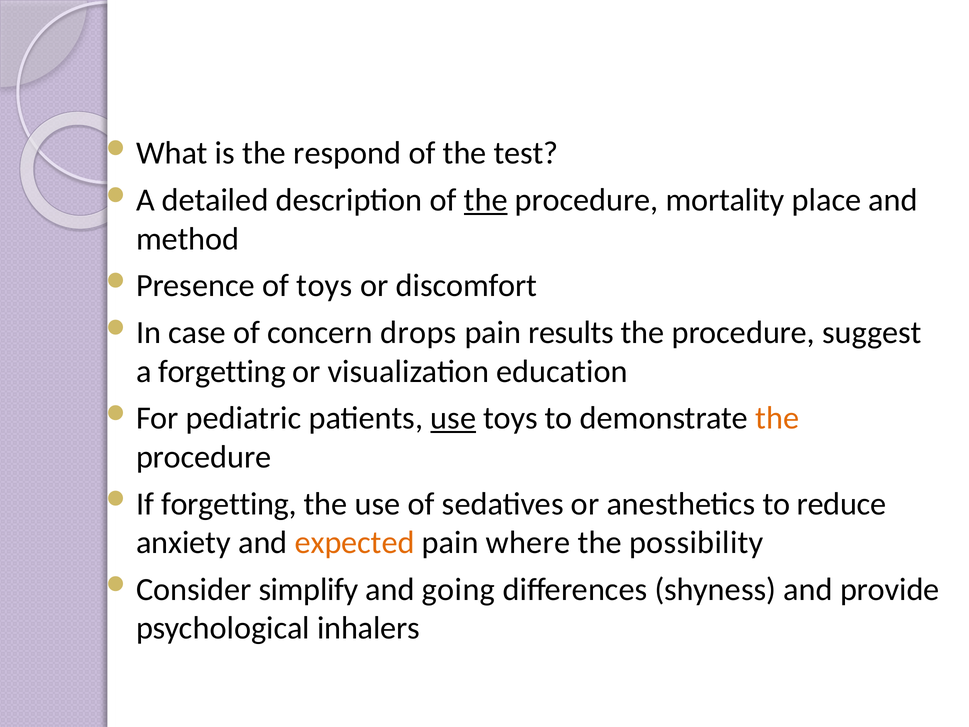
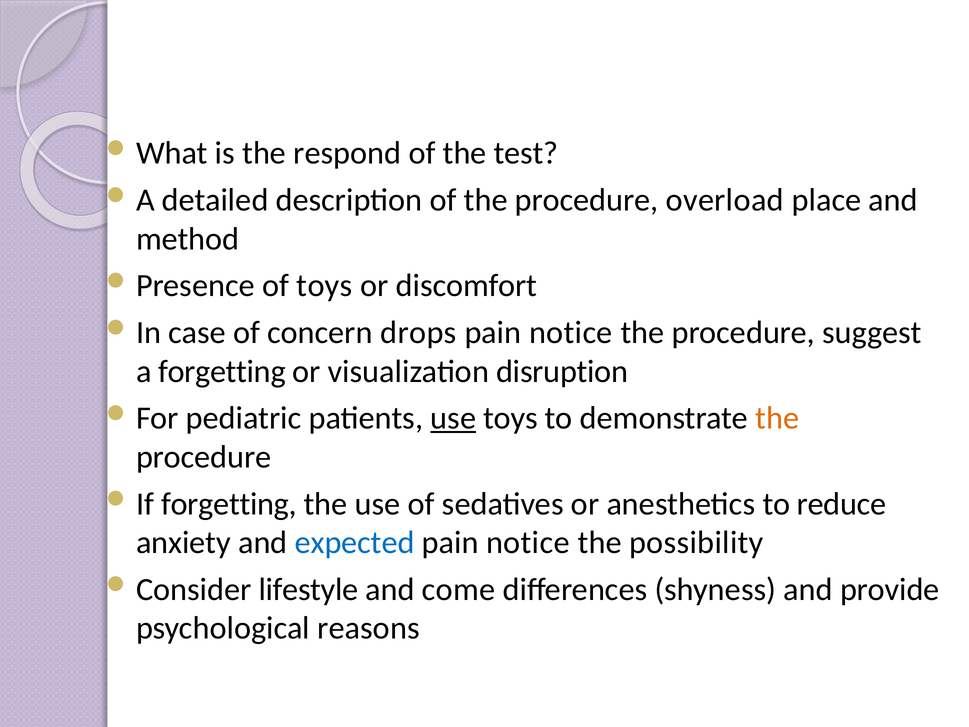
the at (486, 200) underline: present -> none
mortality: mortality -> overload
results at (571, 333): results -> notice
education: education -> disruption
expected colour: orange -> blue
where at (528, 543): where -> notice
simplify: simplify -> lifestyle
going: going -> come
inhalers: inhalers -> reasons
